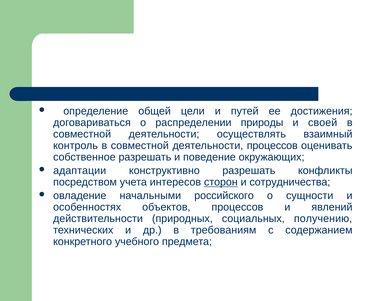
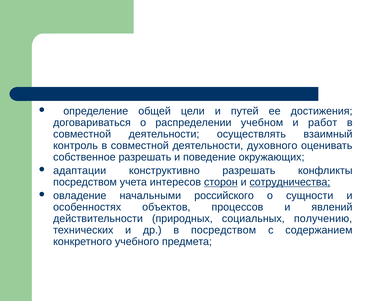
природы: природы -> учебном
своей: своей -> работ
деятельности процессов: процессов -> духовного
сотрудничества underline: none -> present
в требованиям: требованиям -> посредством
